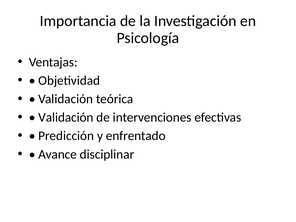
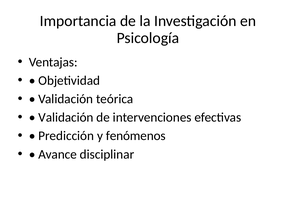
enfrentado: enfrentado -> fenómenos
